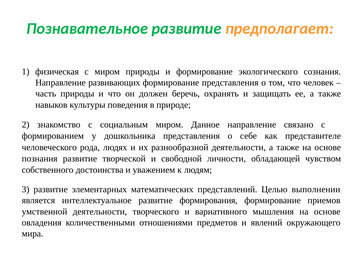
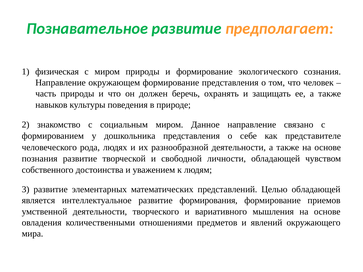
развивающих: развивающих -> окружающем
Целью выполнении: выполнении -> обладающей
